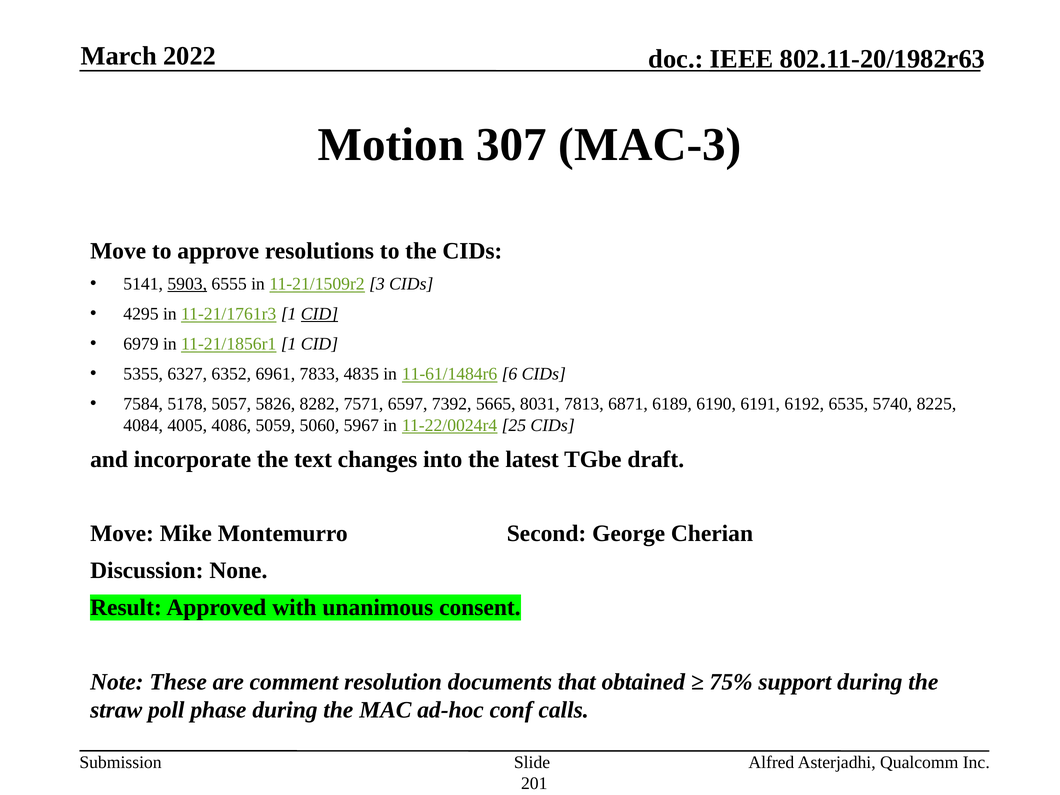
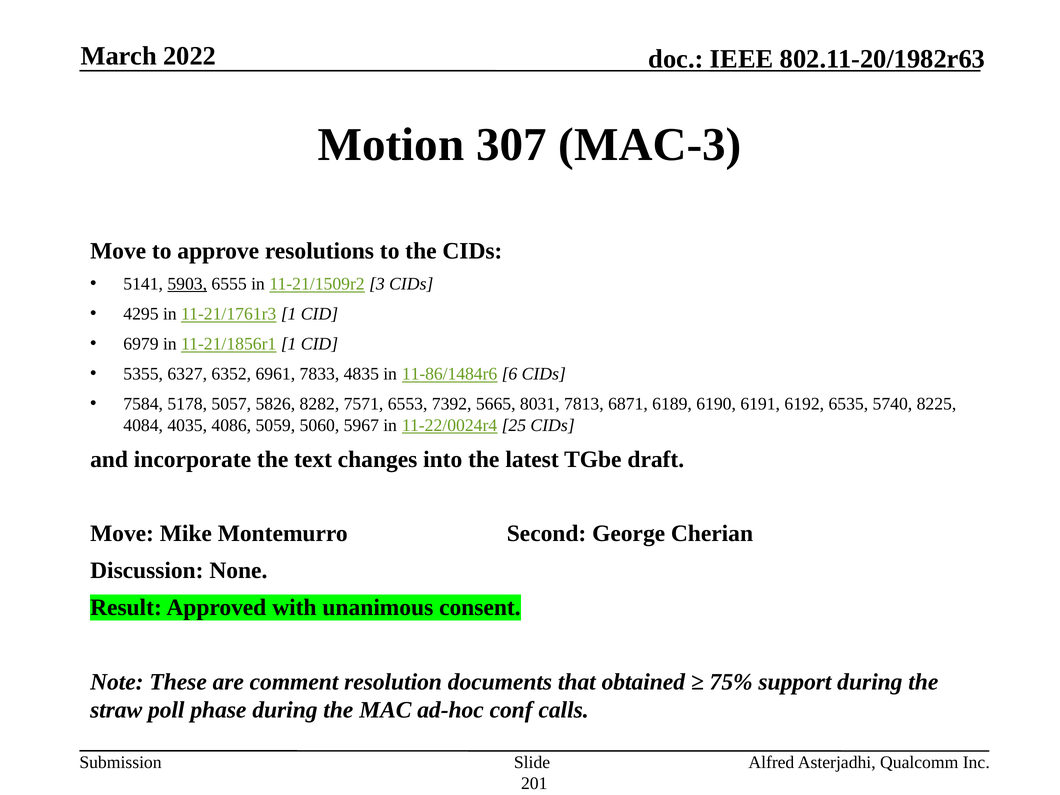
CID at (319, 314) underline: present -> none
11-61/1484r6: 11-61/1484r6 -> 11-86/1484r6
6597: 6597 -> 6553
4005: 4005 -> 4035
